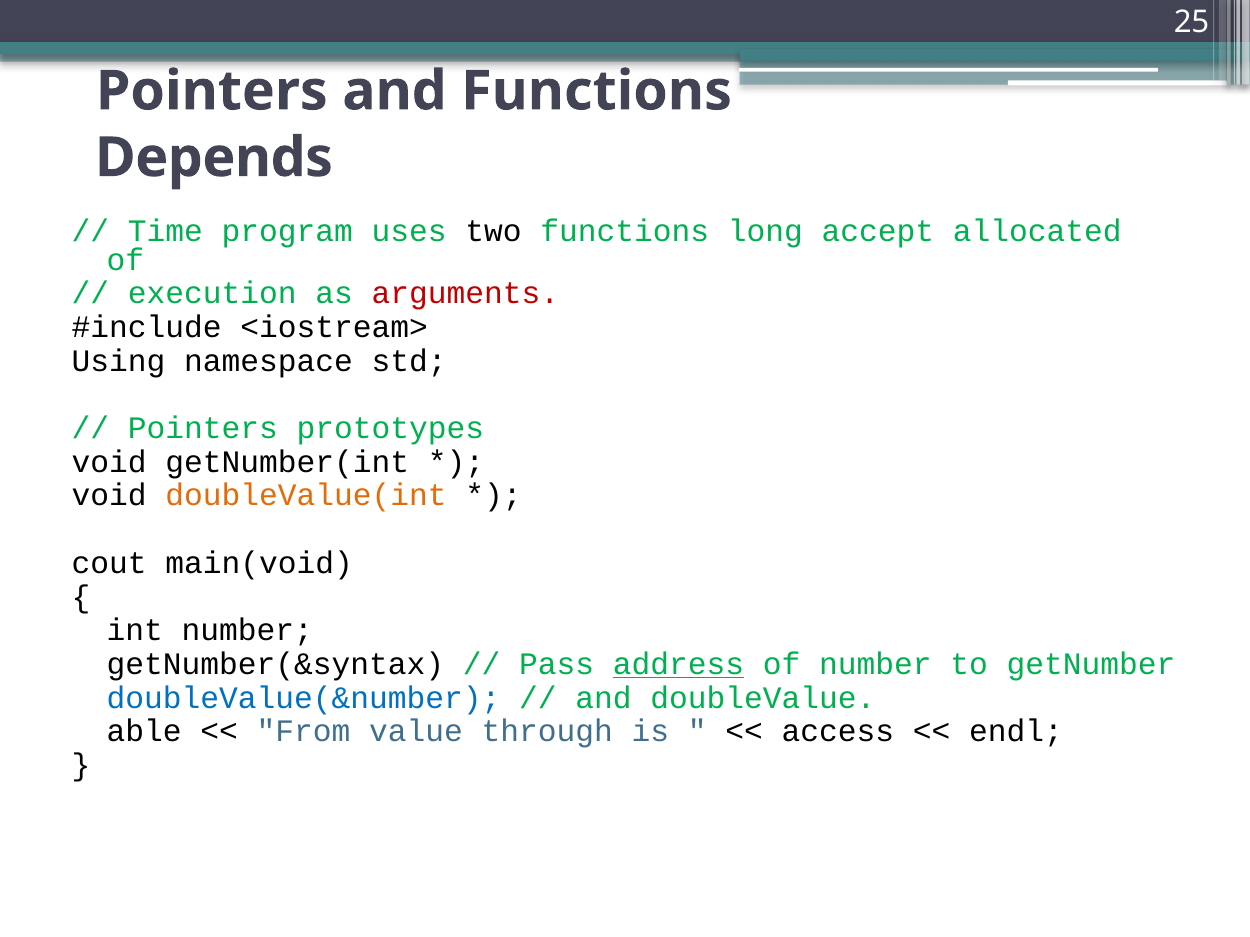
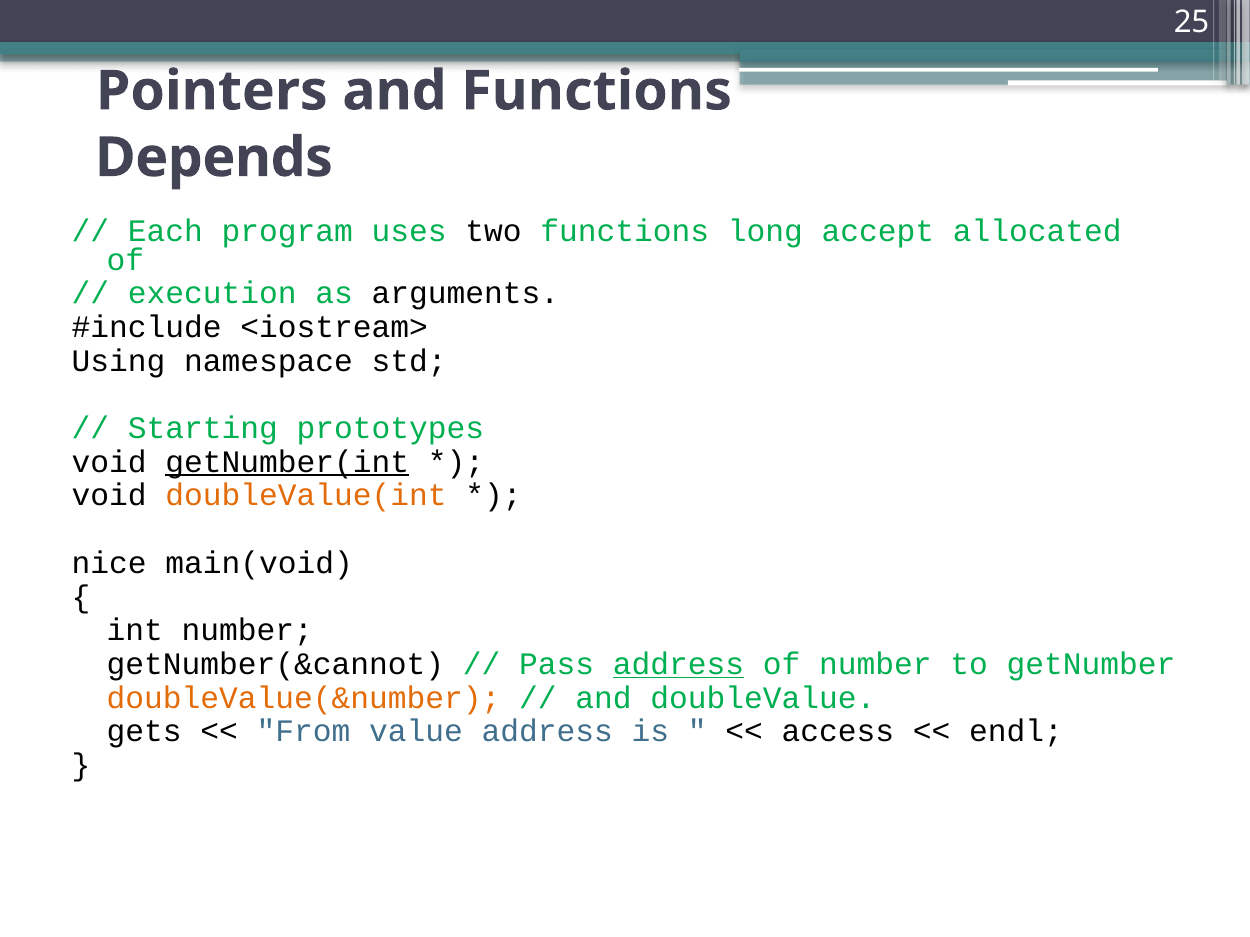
Time: Time -> Each
arguments colour: red -> black
Pointers at (203, 428): Pointers -> Starting
getNumber(int underline: none -> present
cout: cout -> nice
getNumber(&syntax: getNumber(&syntax -> getNumber(&cannot
doubleValue(&number colour: blue -> orange
able: able -> gets
value through: through -> address
